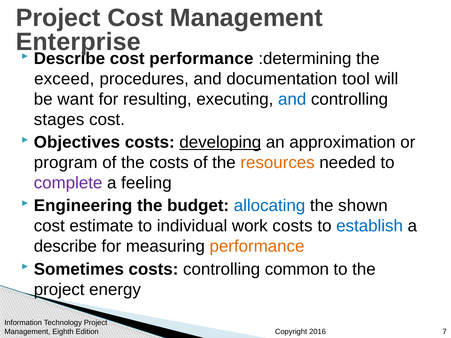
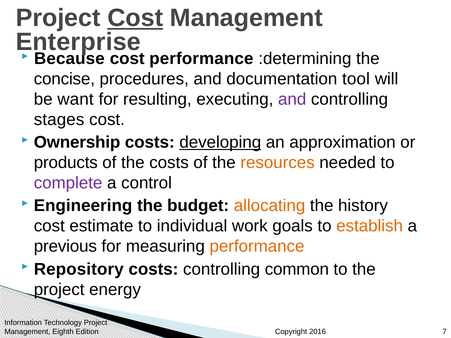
Cost at (135, 18) underline: none -> present
Describe at (69, 59): Describe -> Because
exceed: exceed -> concise
and at (292, 99) colour: blue -> purple
Objectives: Objectives -> Ownership
program: program -> products
feeling: feeling -> control
allocating colour: blue -> orange
shown: shown -> history
work costs: costs -> goals
establish colour: blue -> orange
describe at (65, 247): describe -> previous
Sometimes: Sometimes -> Repository
